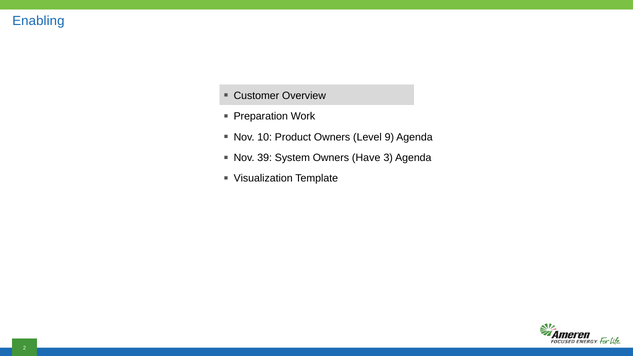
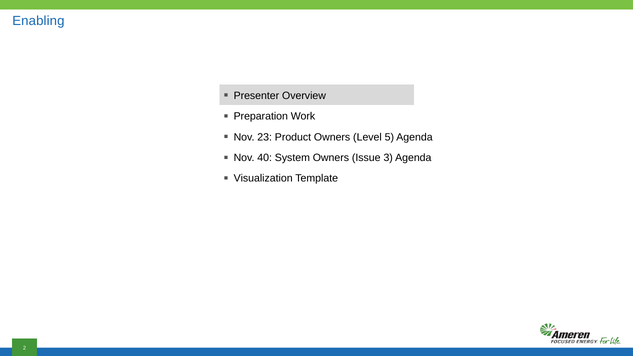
Customer: Customer -> Presenter
10: 10 -> 23
9: 9 -> 5
39: 39 -> 40
Have: Have -> Issue
